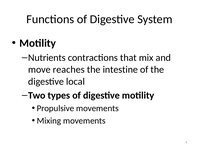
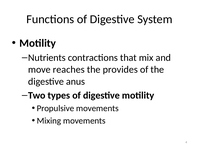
intestine: intestine -> provides
local: local -> anus
